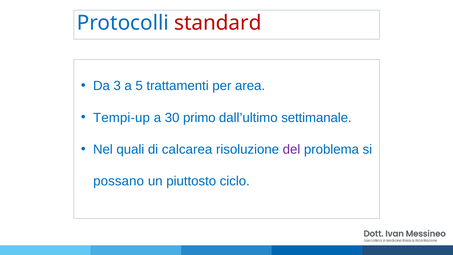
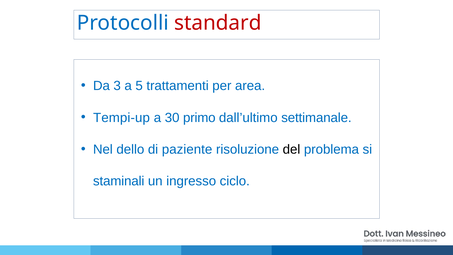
quali: quali -> dello
calcarea: calcarea -> paziente
del colour: purple -> black
possano: possano -> staminali
piuttosto: piuttosto -> ingresso
